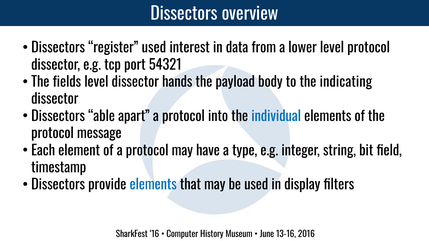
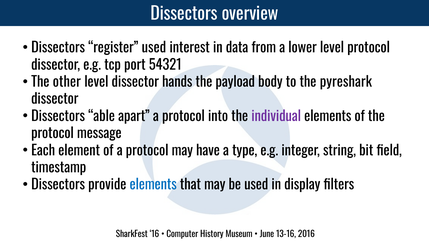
fields: fields -> other
indicating: indicating -> pyreshark
individual colour: blue -> purple
